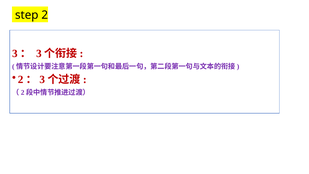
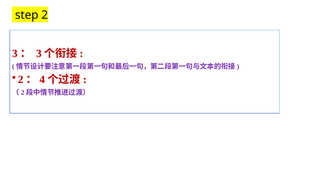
3 at (42, 79): 3 -> 4
